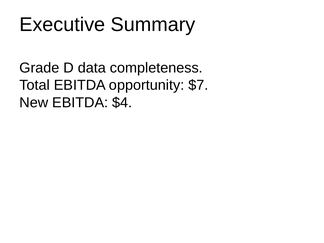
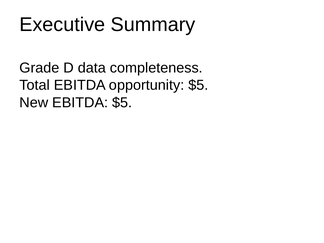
opportunity $7: $7 -> $5
EBITDA $4: $4 -> $5
